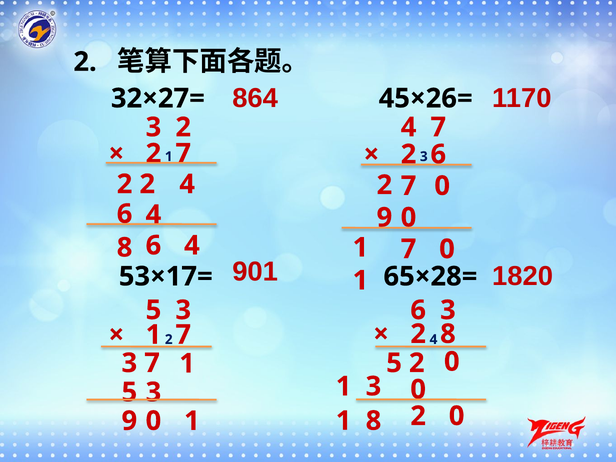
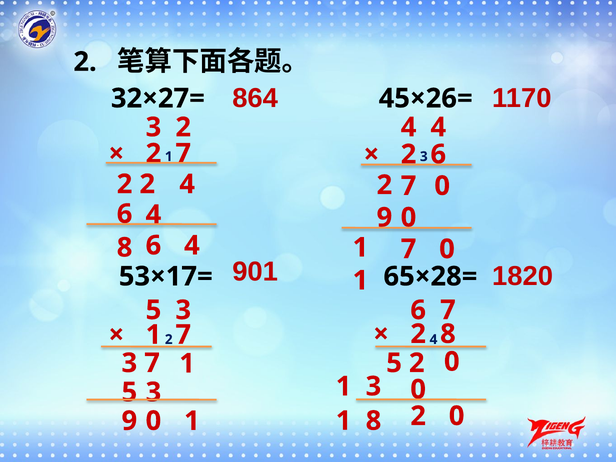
4 7: 7 -> 4
6 3: 3 -> 7
